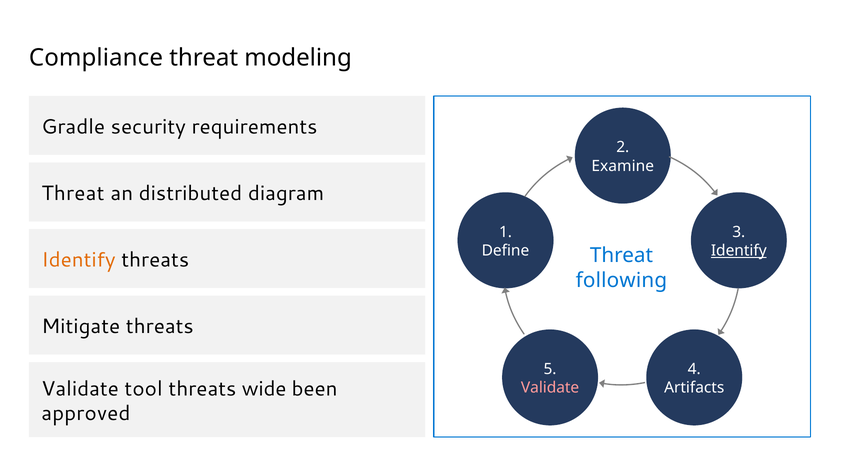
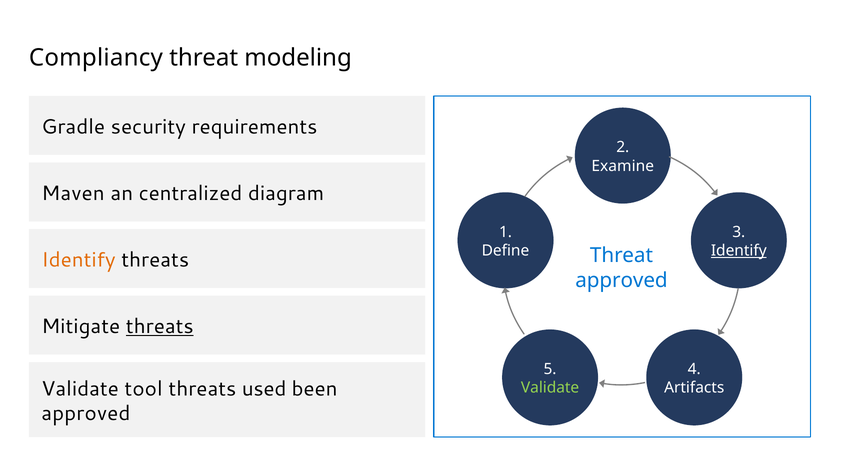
Compliance: Compliance -> Compliancy
Threat at (73, 193): Threat -> Maven
distributed: distributed -> centralized
following at (621, 280): following -> approved
threats at (160, 327) underline: none -> present
wide: wide -> used
Validate at (550, 388) colour: pink -> light green
